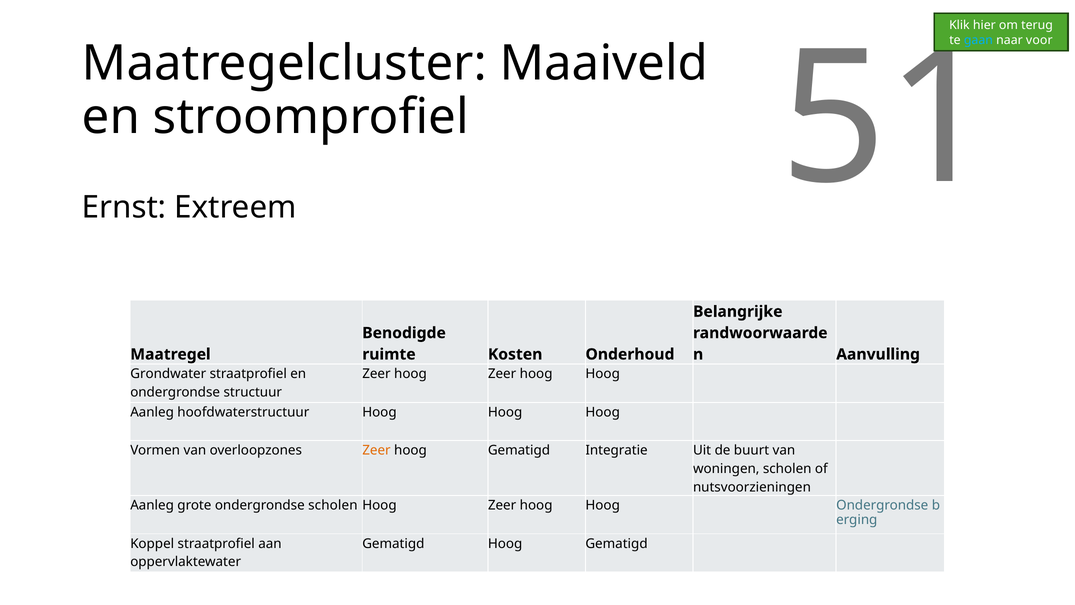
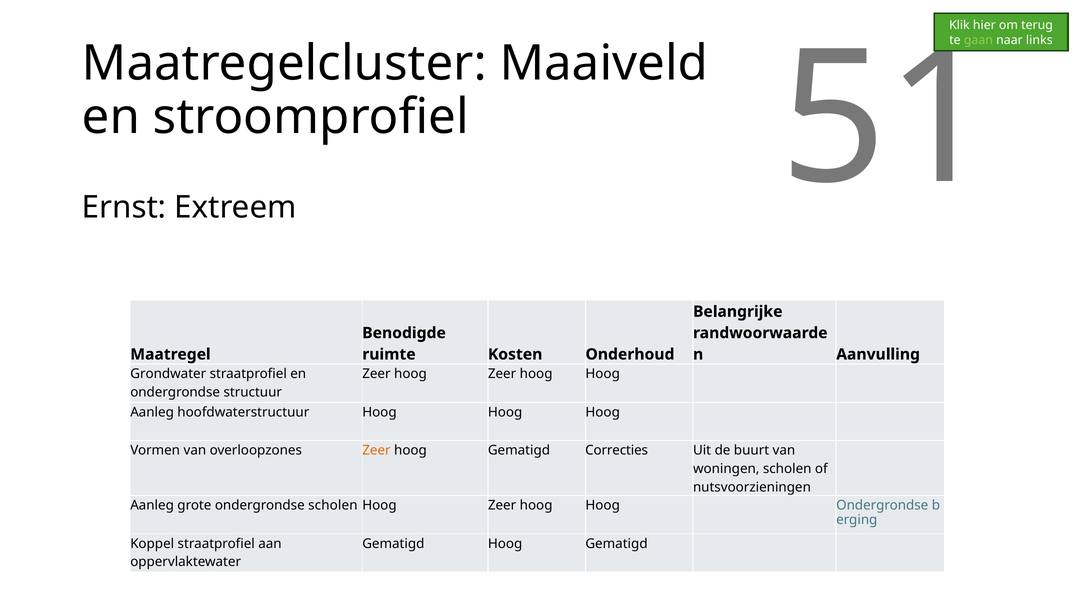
gaan colour: light blue -> light green
voor: voor -> links
Integratie: Integratie -> Correcties
